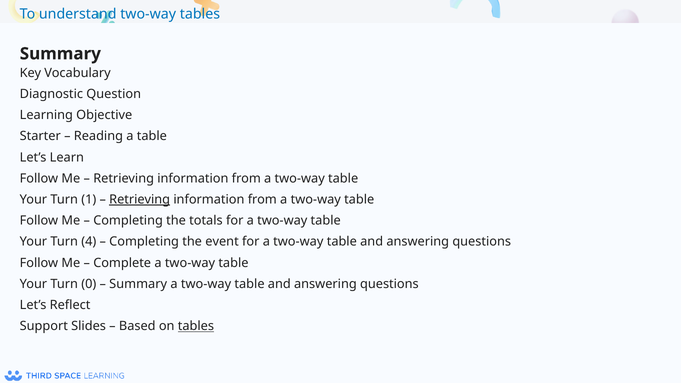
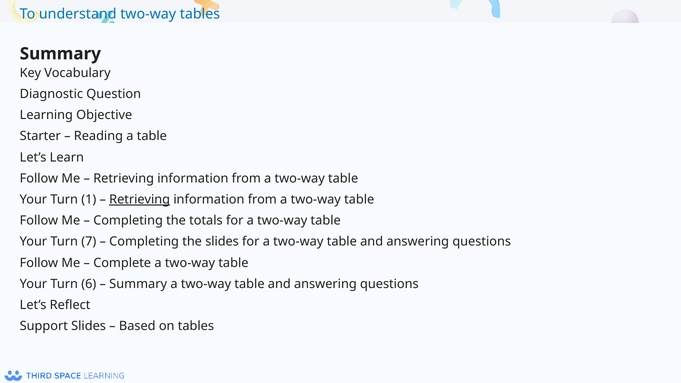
4: 4 -> 7
the event: event -> slides
0: 0 -> 6
tables at (196, 326) underline: present -> none
